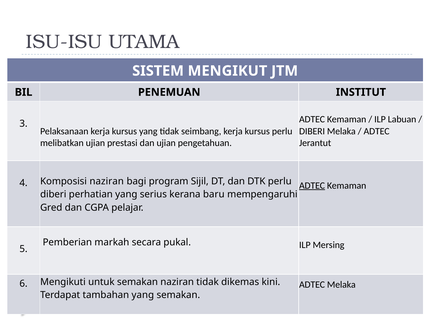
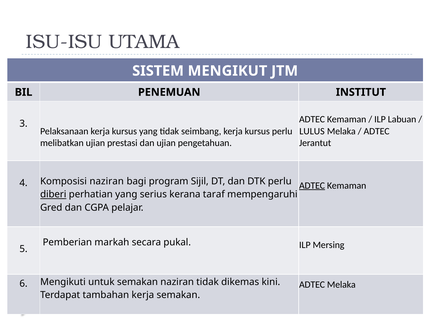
DIBERI at (312, 131): DIBERI -> LULUS
diberi at (53, 194) underline: none -> present
baru: baru -> taraf
tambahan yang: yang -> kerja
